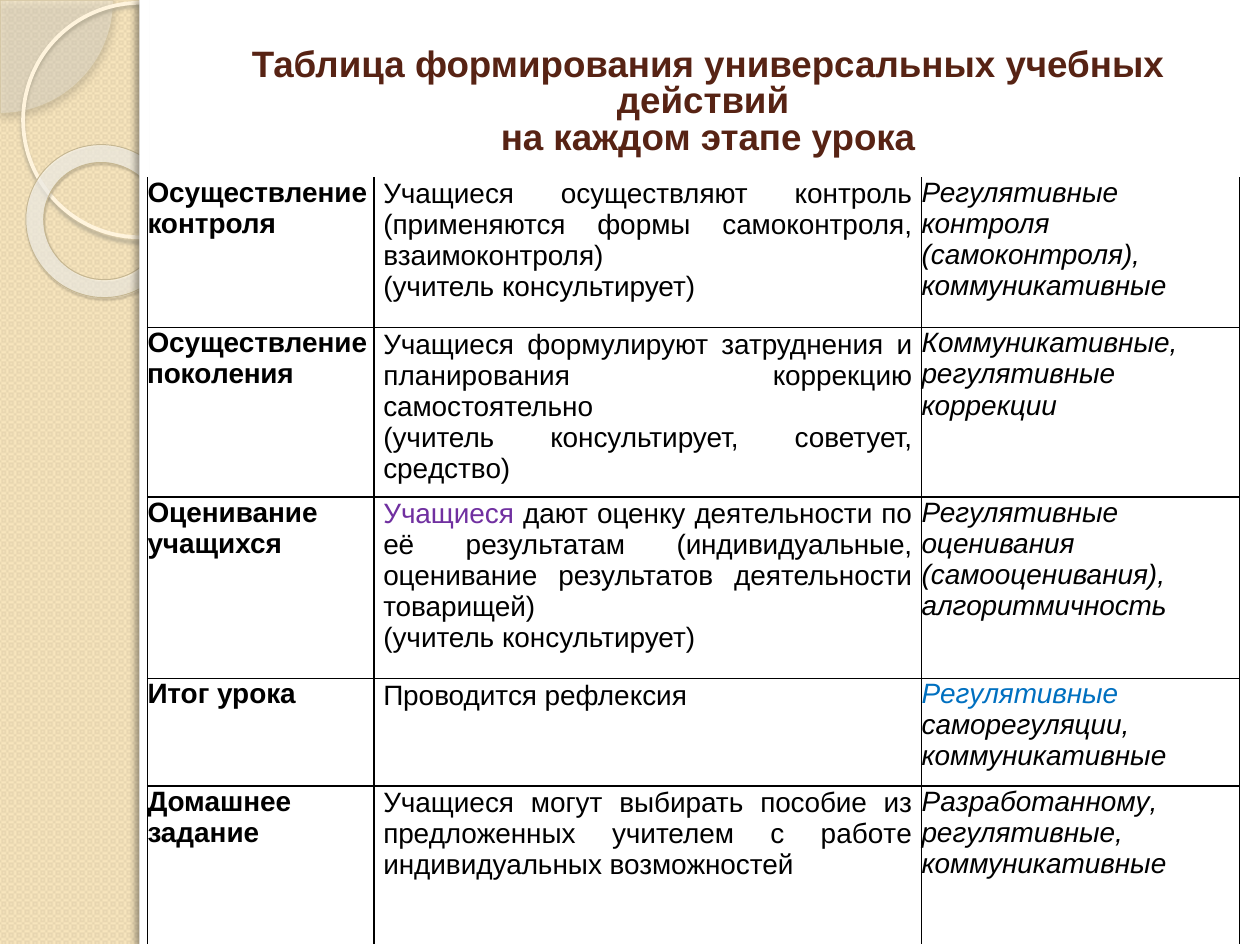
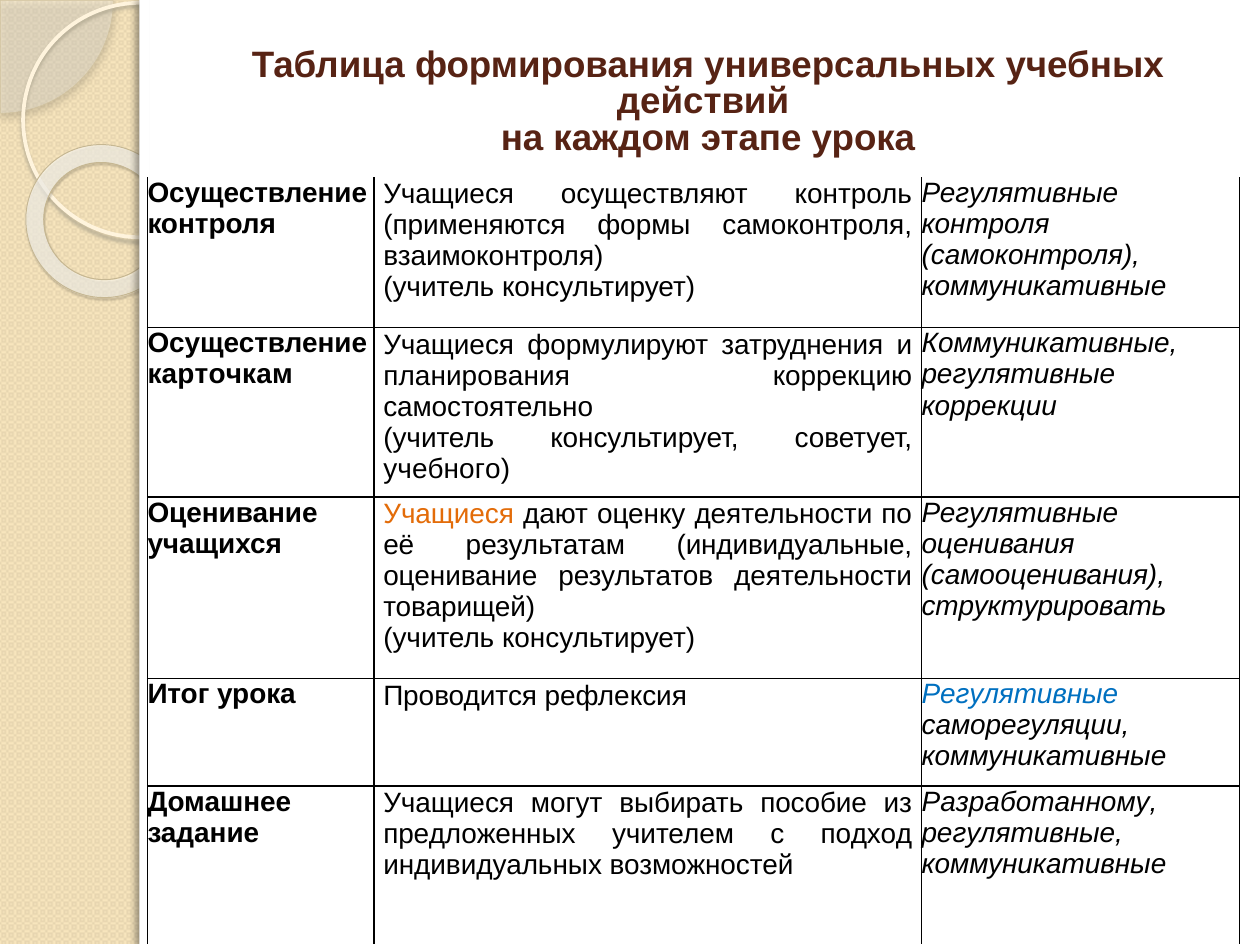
поколения: поколения -> карточкам
средство: средство -> учебного
Учащиеся at (449, 514) colour: purple -> orange
алгоритмичность: алгоритмичность -> структурировать
работе: работе -> подход
